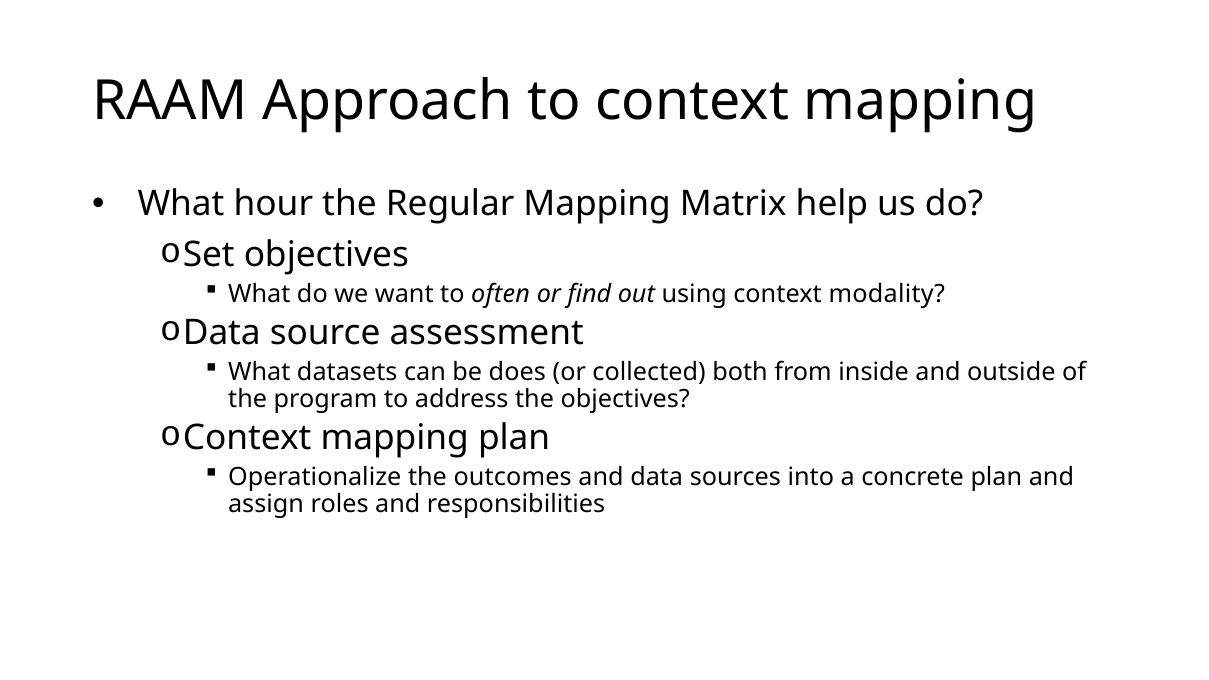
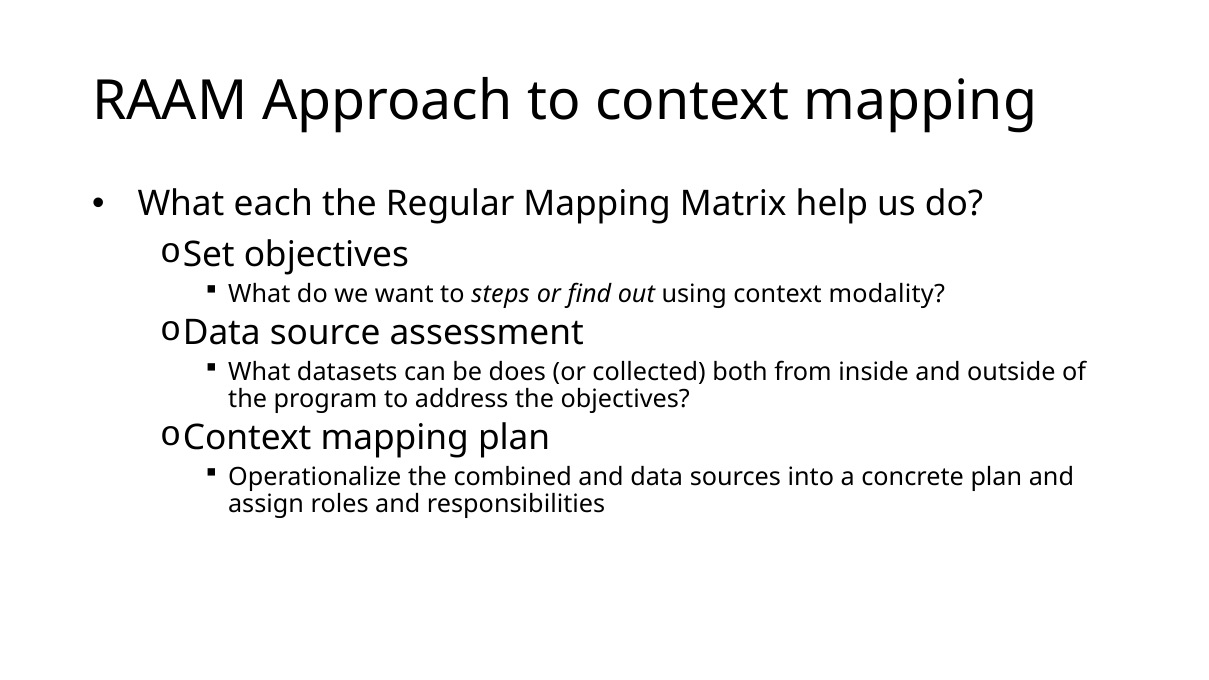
hour: hour -> each
often: often -> steps
outcomes: outcomes -> combined
